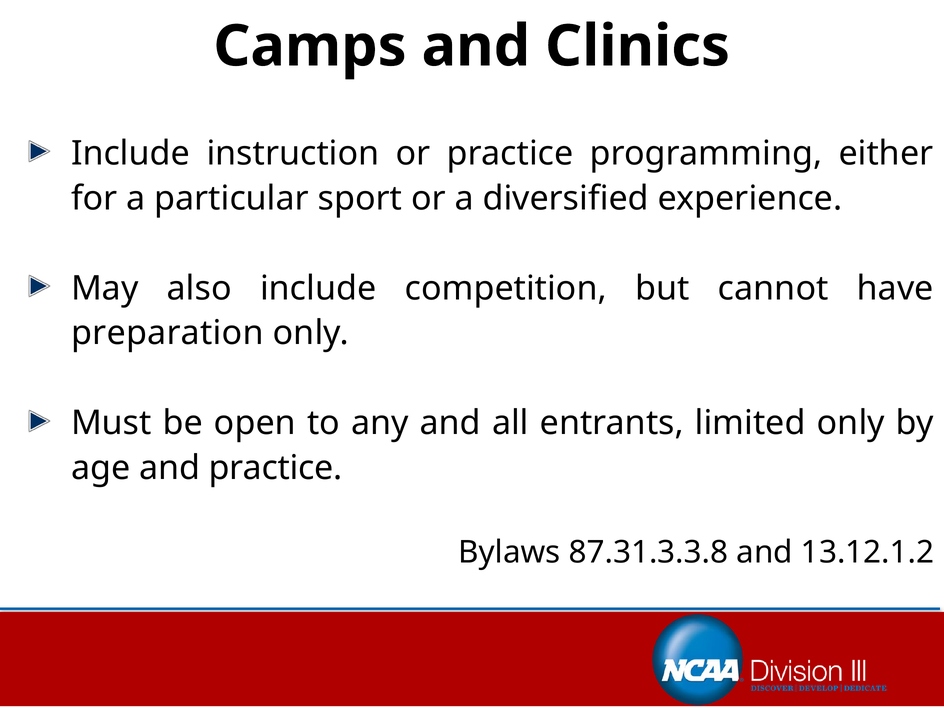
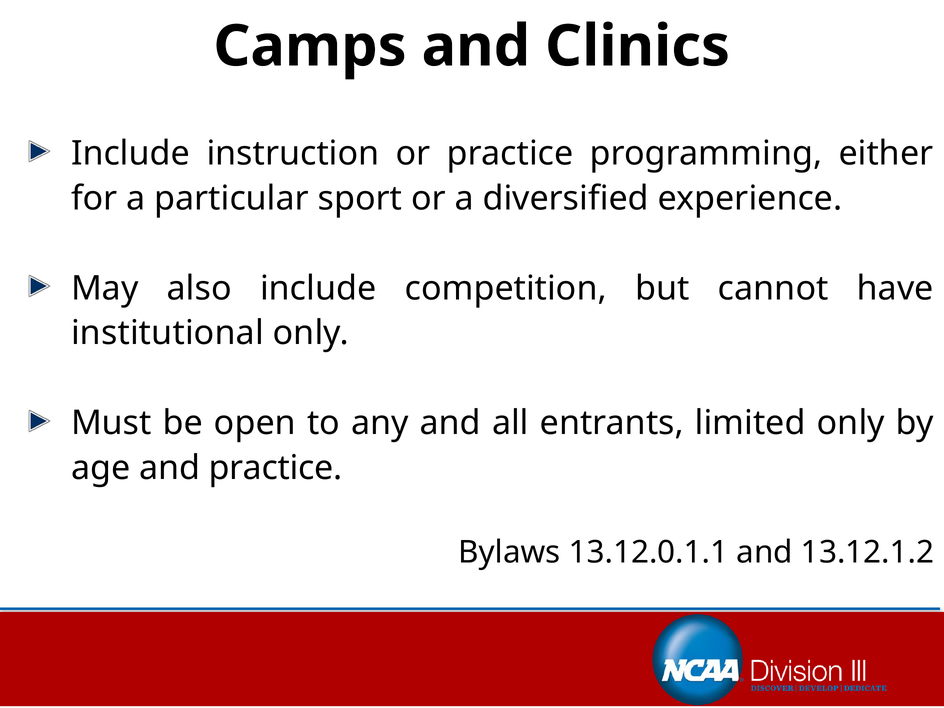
preparation: preparation -> institutional
87.31.3.3.8: 87.31.3.3.8 -> 13.12.0.1.1
